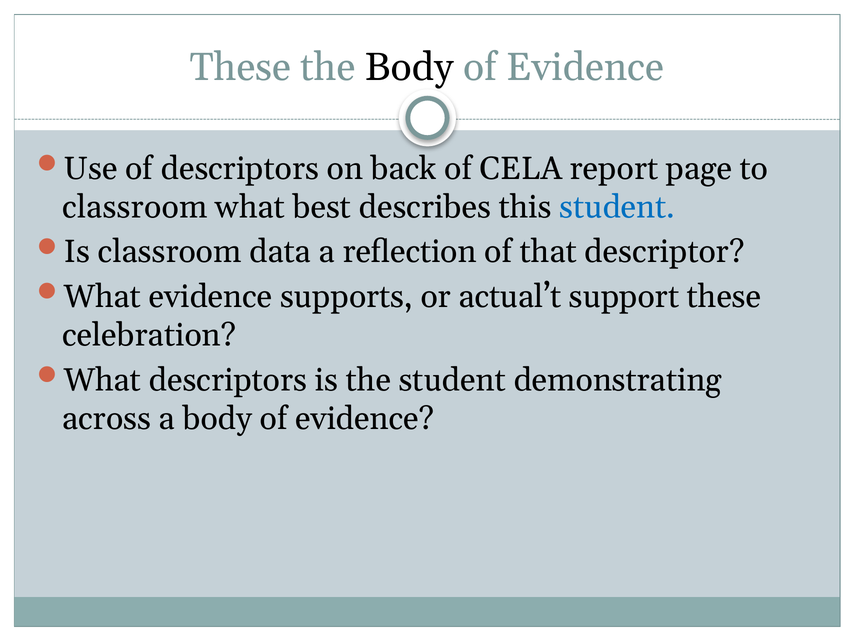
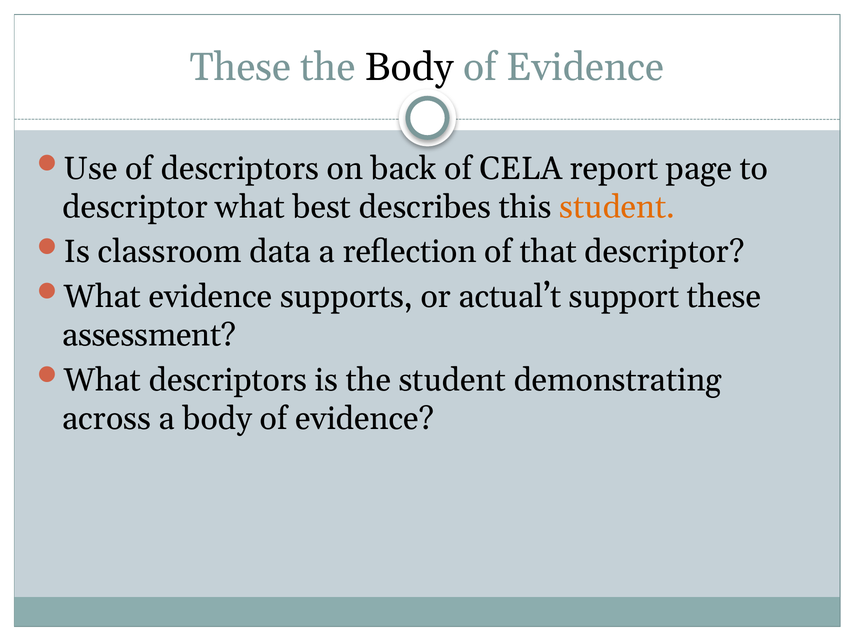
classroom at (135, 207): classroom -> descriptor
student at (617, 207) colour: blue -> orange
celebration: celebration -> assessment
